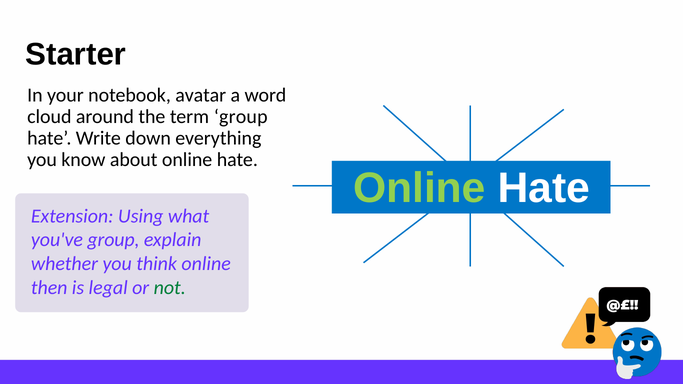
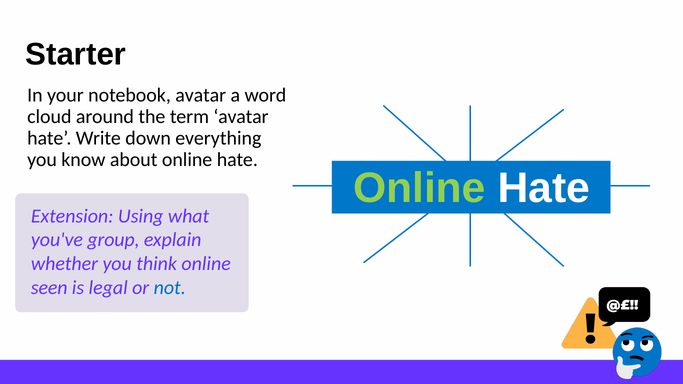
term group: group -> avatar
then: then -> seen
not colour: green -> blue
